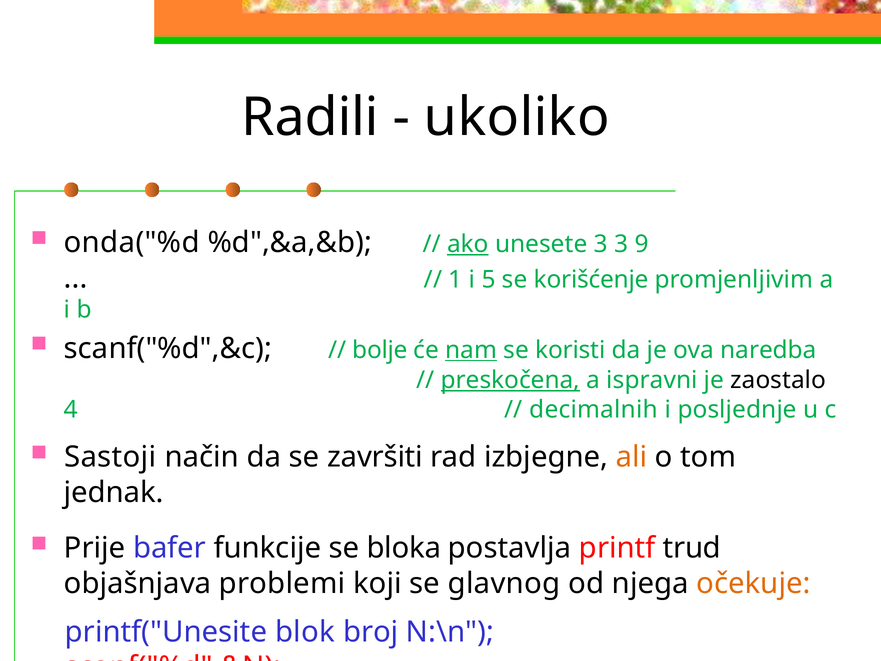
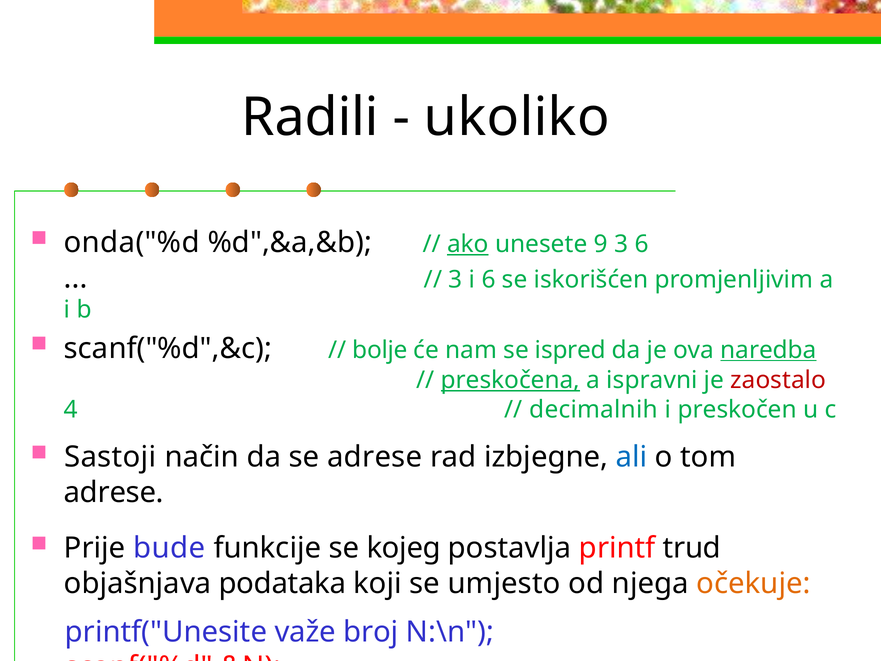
unesete 3: 3 -> 9
3 9: 9 -> 6
1 at (455, 279): 1 -> 3
i 5: 5 -> 6
korišćenje: korišćenje -> iskorišćen
nam underline: present -> none
koristi: koristi -> ispred
naredba underline: none -> present
zaostalo colour: black -> red
posljednje: posljednje -> preskočen
se završiti: završiti -> adrese
ali colour: orange -> blue
jednak at (114, 492): jednak -> adrese
bafer: bafer -> bude
bloka: bloka -> kojeg
problemi: problemi -> podataka
glavnog: glavnog -> umjesto
blok: blok -> važe
